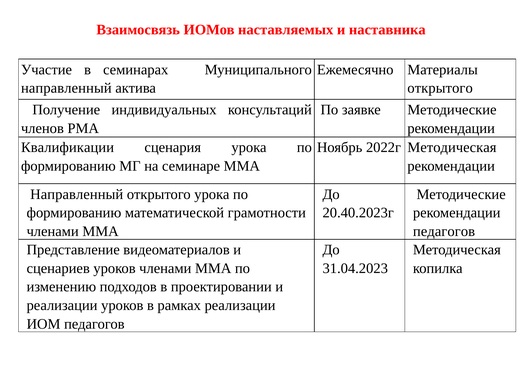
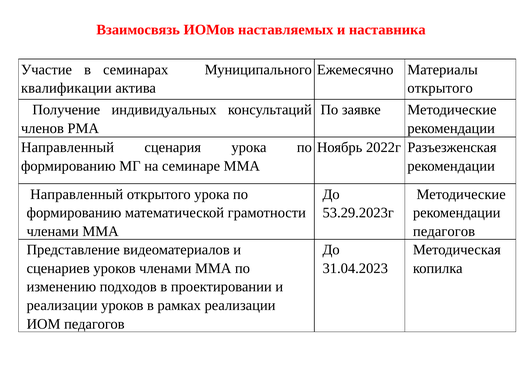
направленный at (66, 88): направленный -> квалификации
Квалификации at (68, 147): Квалификации -> Направленный
2022г Методическая: Методическая -> Разъезженская
20.40.2023г: 20.40.2023г -> 53.29.2023г
